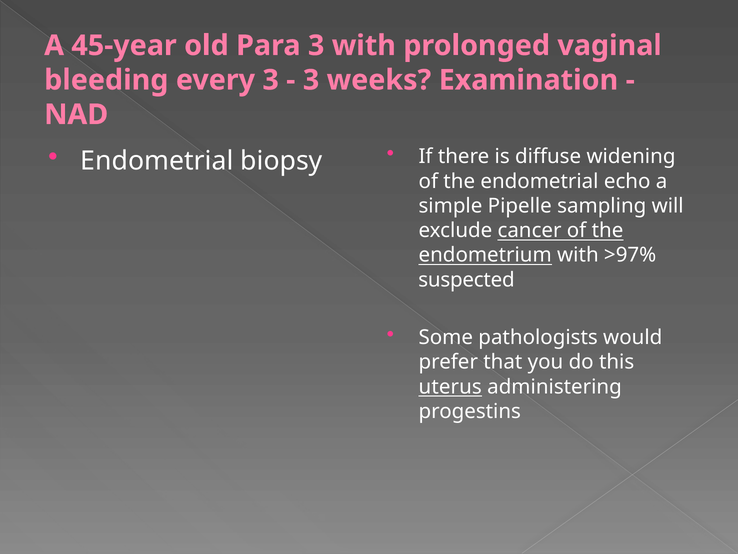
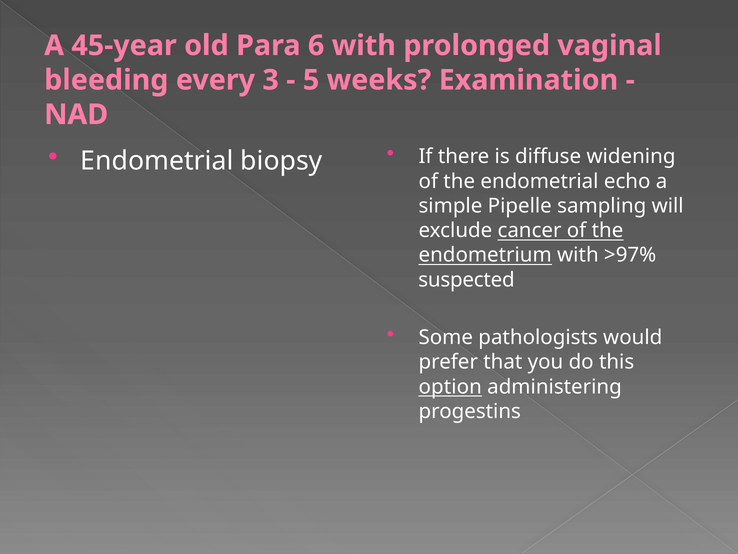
Para 3: 3 -> 6
3 at (311, 80): 3 -> 5
uterus: uterus -> option
